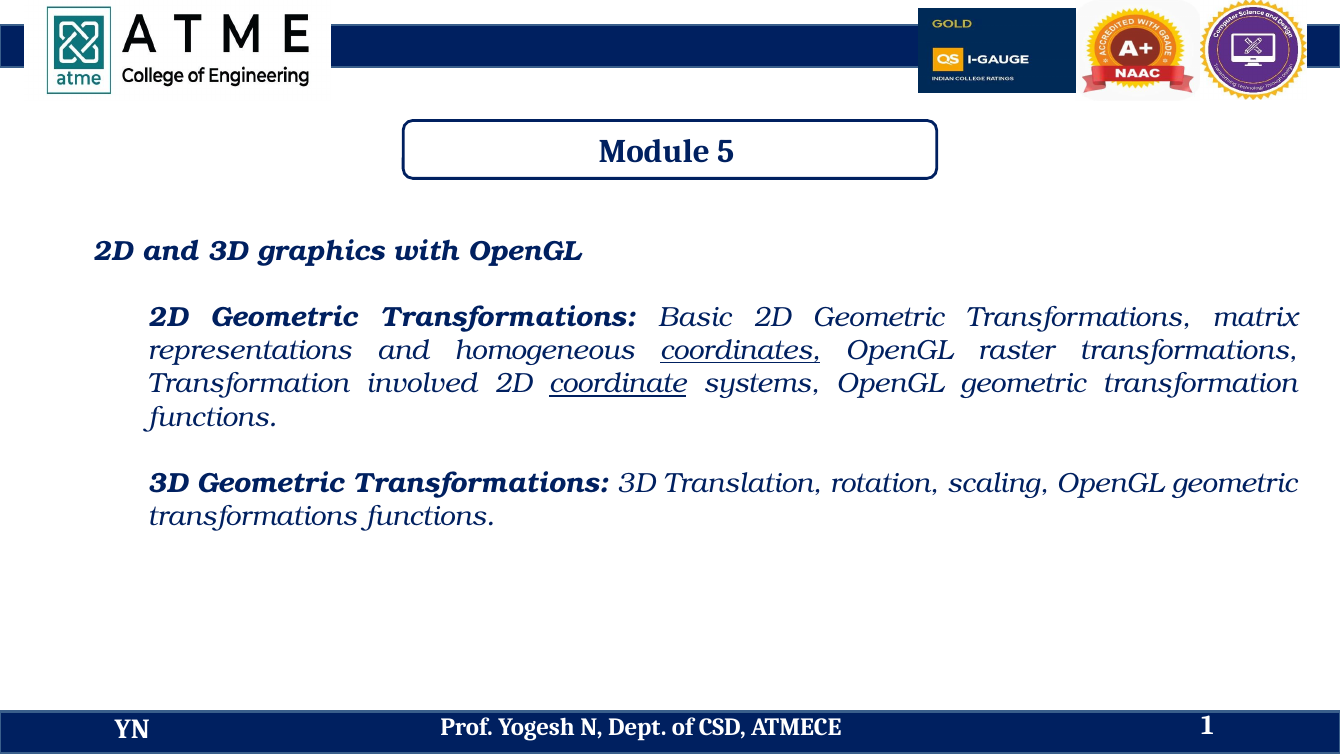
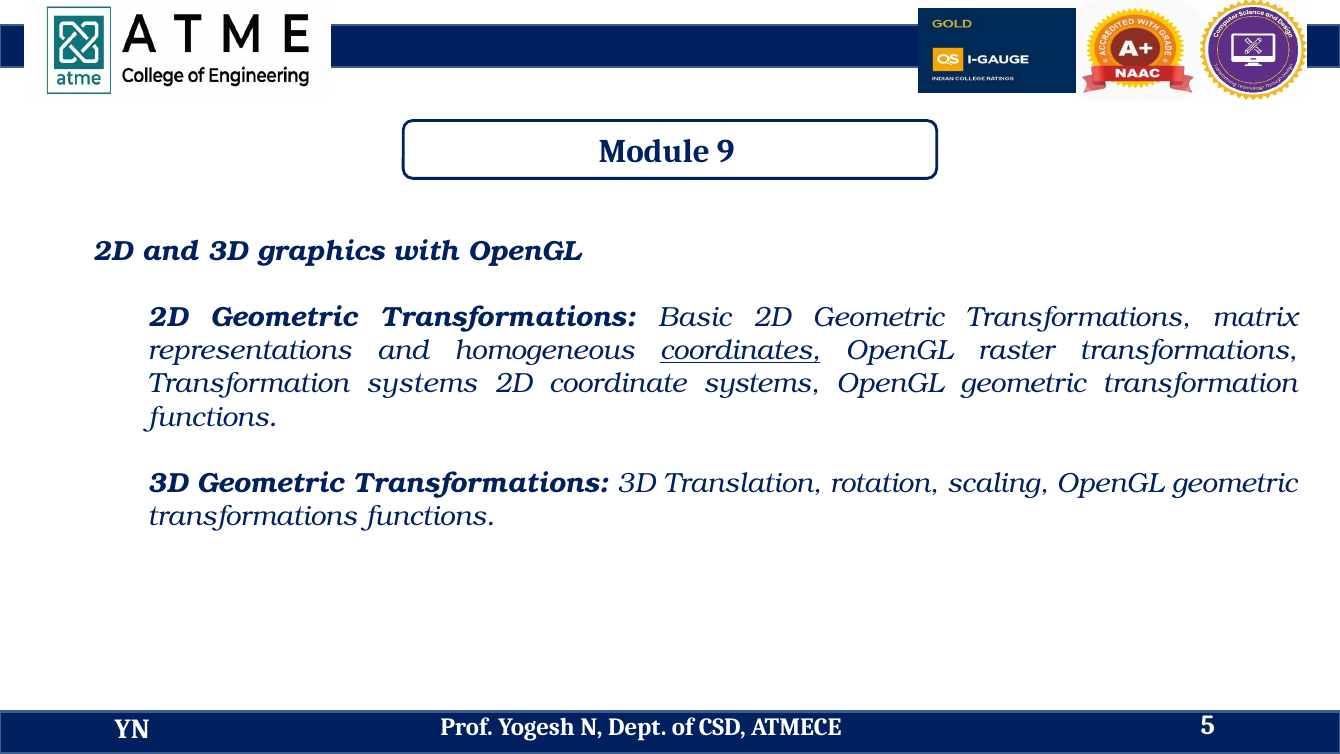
5: 5 -> 9
Transformation involved: involved -> systems
coordinate underline: present -> none
1: 1 -> 5
